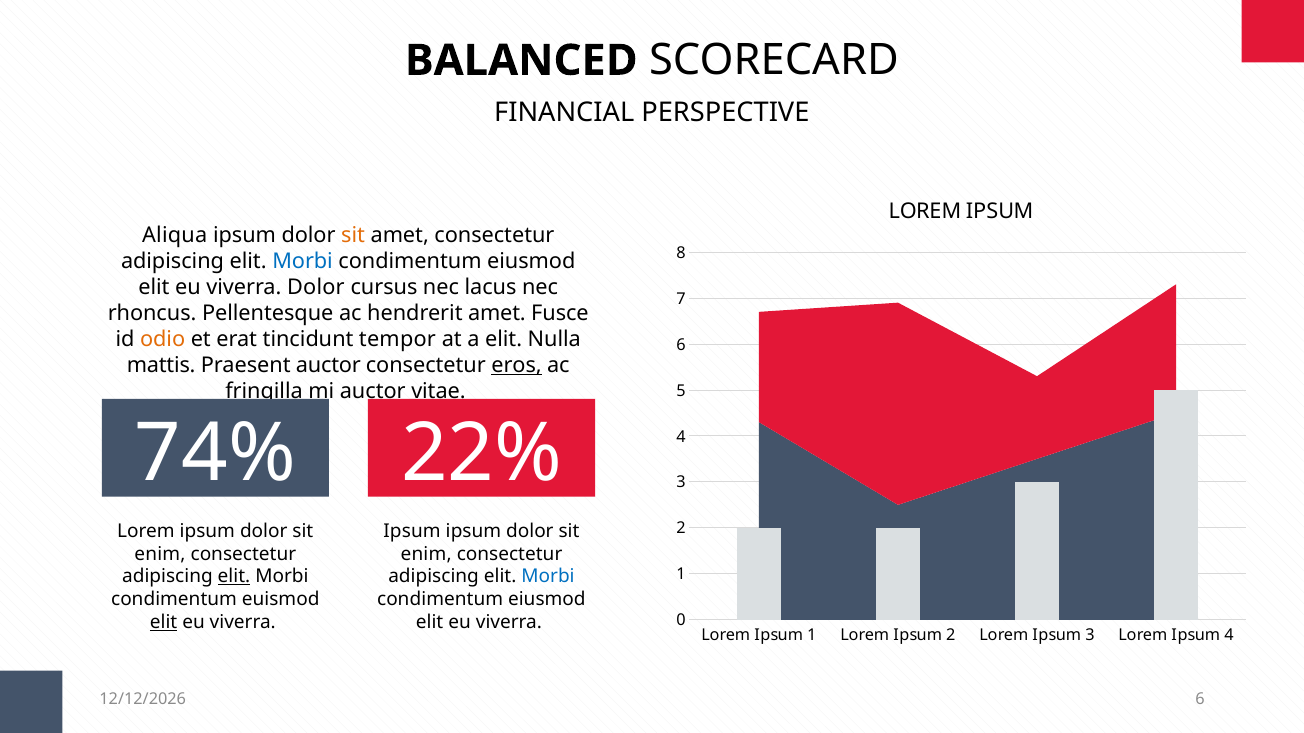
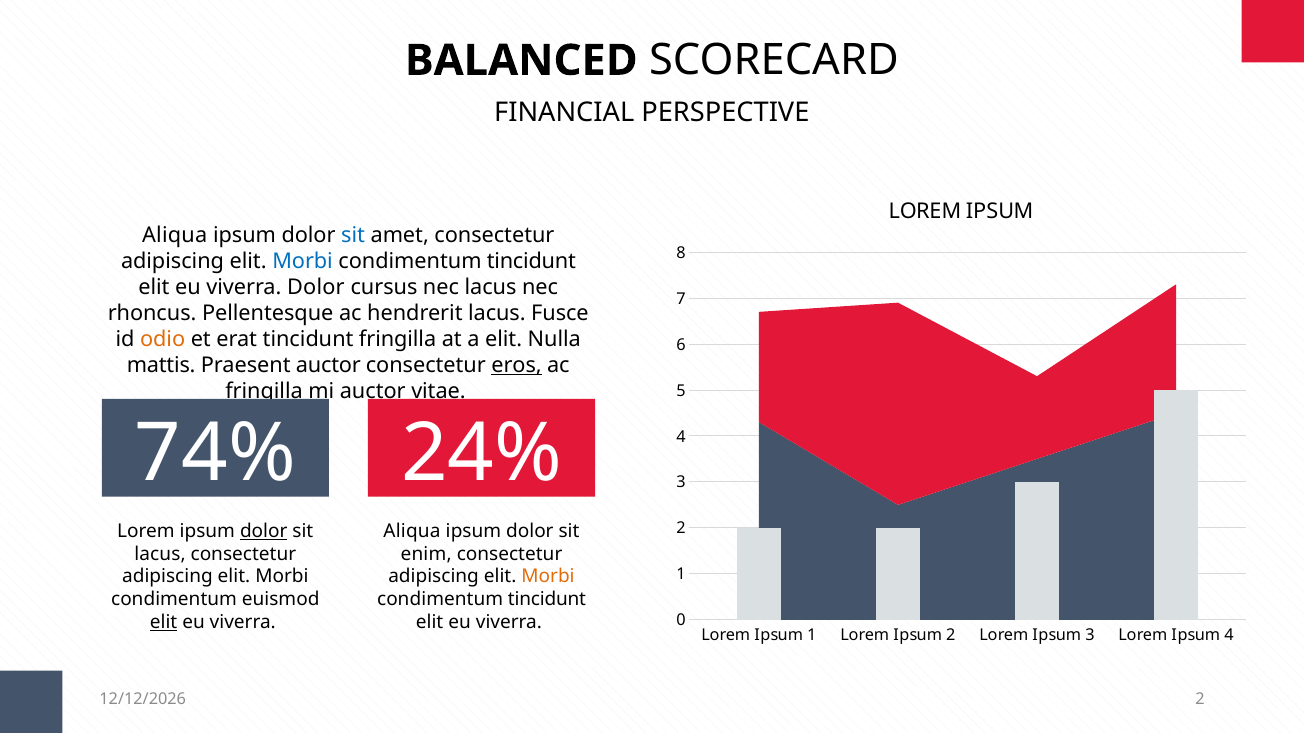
sit at (353, 235) colour: orange -> blue
eiusmod at (531, 261): eiusmod -> tincidunt
hendrerit amet: amet -> lacus
tincidunt tempor: tempor -> fringilla
22%: 22% -> 24%
dolor at (264, 531) underline: none -> present
Ipsum at (412, 531): Ipsum -> Aliqua
enim at (160, 554): enim -> lacus
elit at (234, 577) underline: present -> none
Morbi at (548, 577) colour: blue -> orange
eiusmod at (547, 600): eiusmod -> tincidunt
6 at (1200, 699): 6 -> 2
